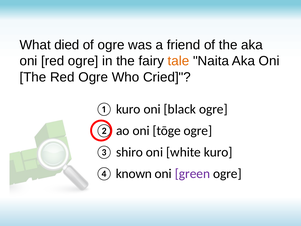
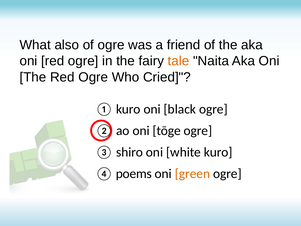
died: died -> also
known: known -> poems
green colour: purple -> orange
